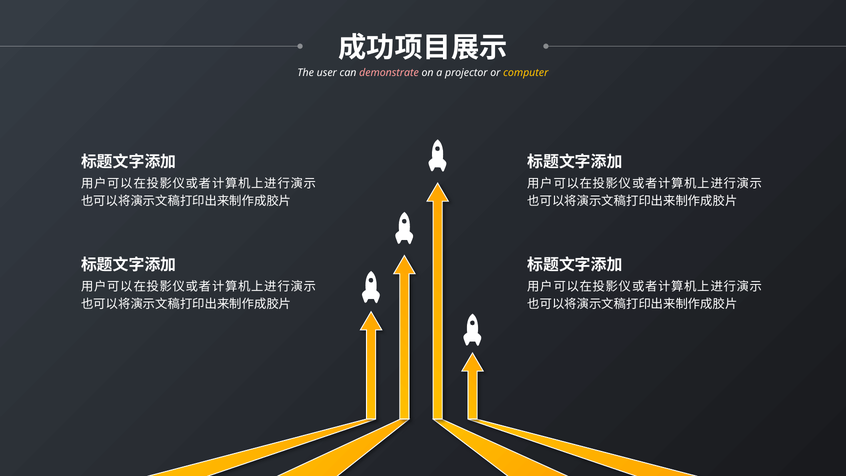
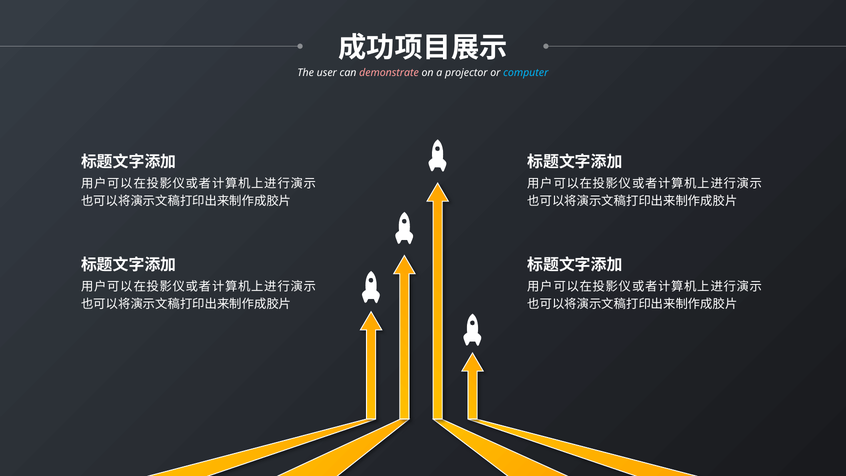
computer colour: yellow -> light blue
